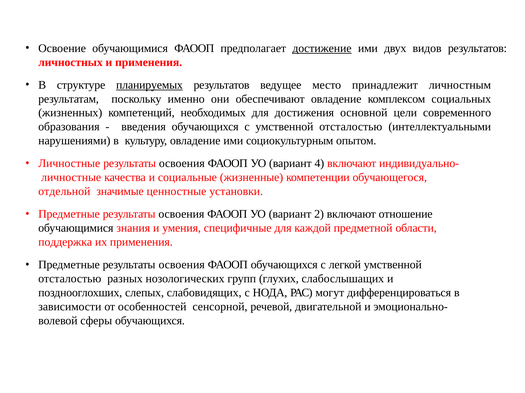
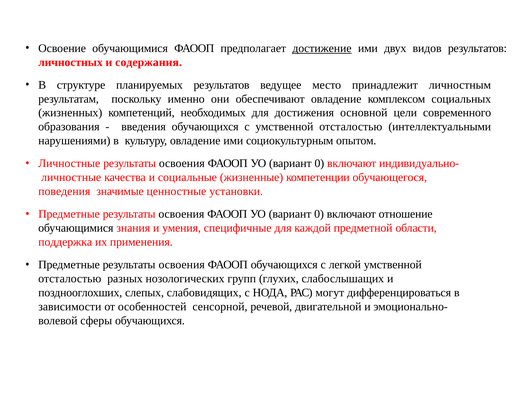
и применения: применения -> содержания
планируемых underline: present -> none
4 at (319, 164): 4 -> 0
отдельной: отдельной -> поведения
2 at (319, 215): 2 -> 0
